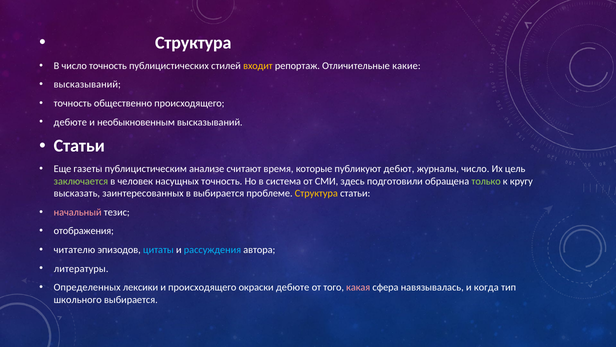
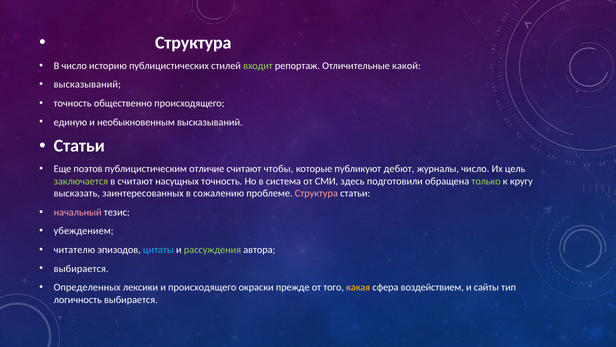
число точность: точность -> историю
входит colour: yellow -> light green
какие: какие -> какой
дебюте at (70, 122): дебюте -> единую
газеты: газеты -> поэтов
анализе: анализе -> отличие
время: время -> чтобы
в человек: человек -> считают
в выбирается: выбирается -> сожалению
Структура at (316, 193) colour: yellow -> pink
отображения: отображения -> убеждением
рассуждения colour: light blue -> light green
литературы at (81, 268): литературы -> выбирается
окраски дебюте: дебюте -> прежде
какая colour: pink -> yellow
навязывалась: навязывалась -> воздействием
когда: когда -> сайты
школьного: школьного -> логичность
